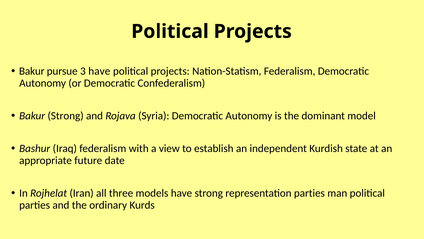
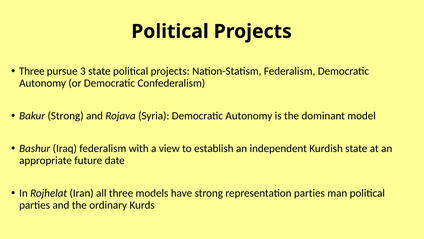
Bakur at (32, 71): Bakur -> Three
3 have: have -> state
